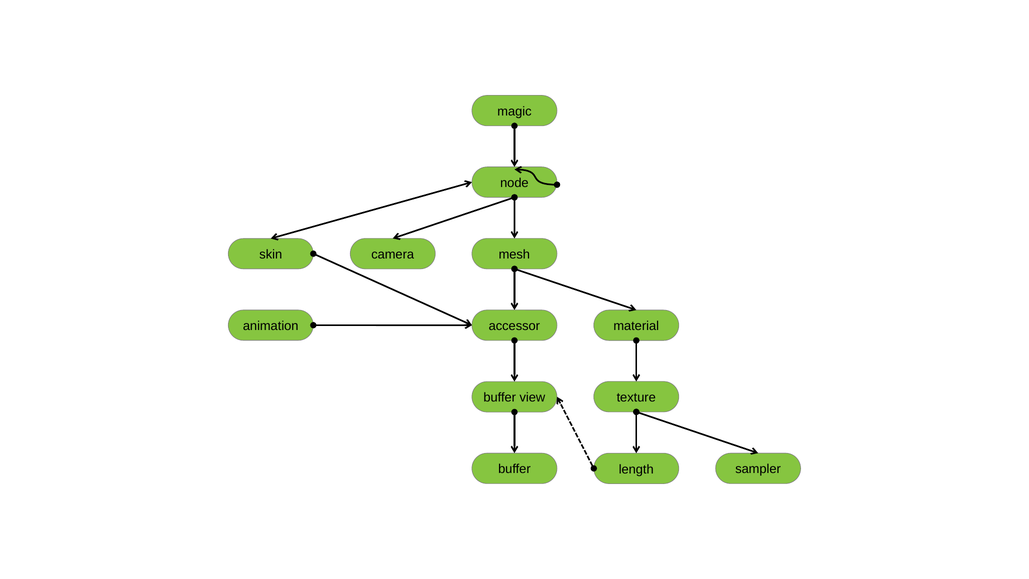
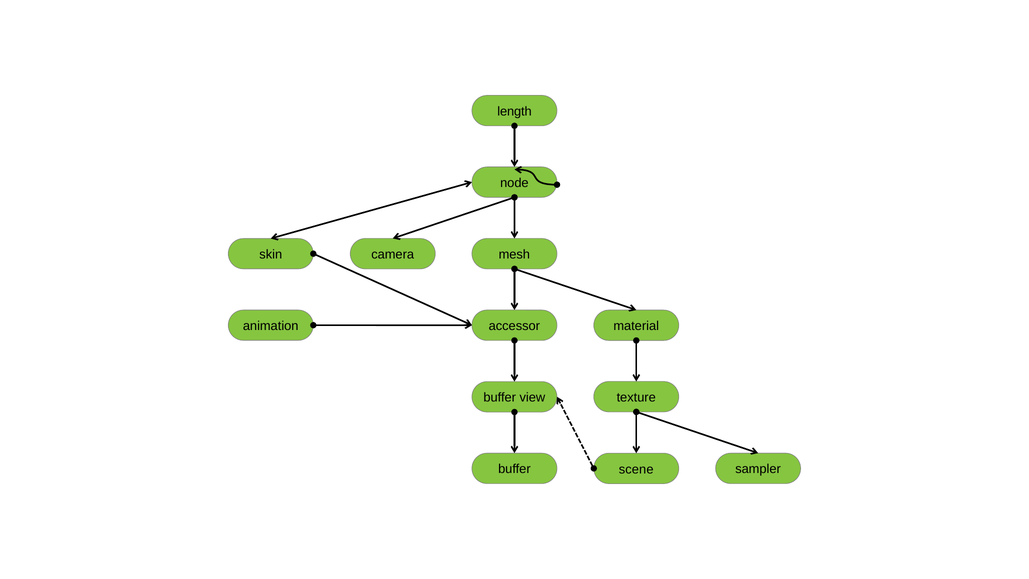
magic: magic -> length
length: length -> scene
